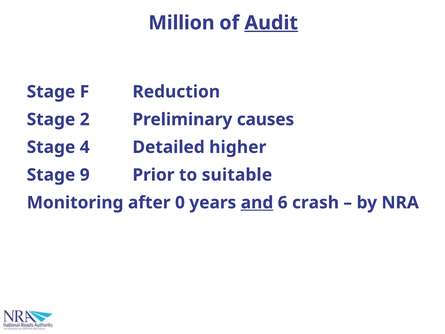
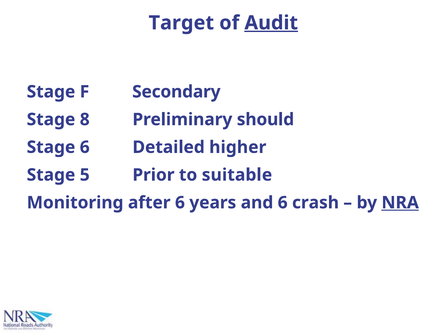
Million: Million -> Target
Reduction: Reduction -> Secondary
2: 2 -> 8
causes: causes -> should
Stage 4: 4 -> 6
9: 9 -> 5
after 0: 0 -> 6
and underline: present -> none
NRA underline: none -> present
